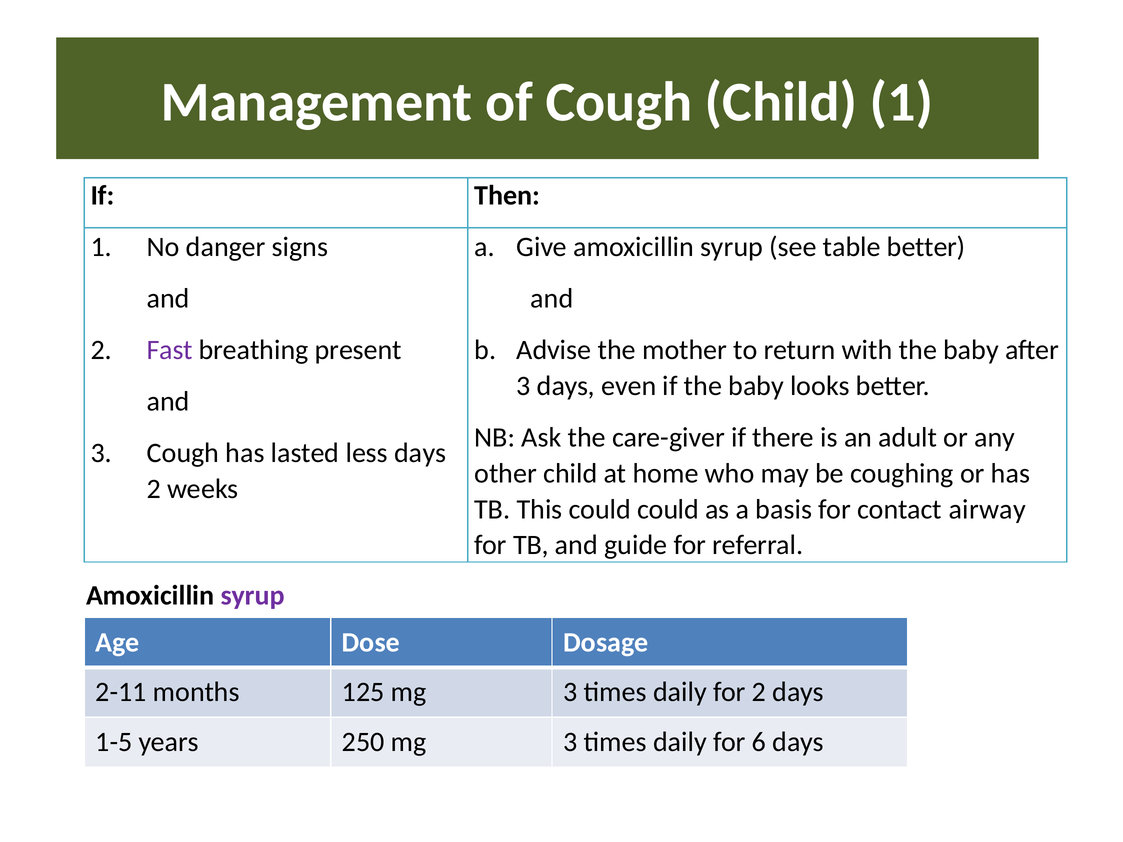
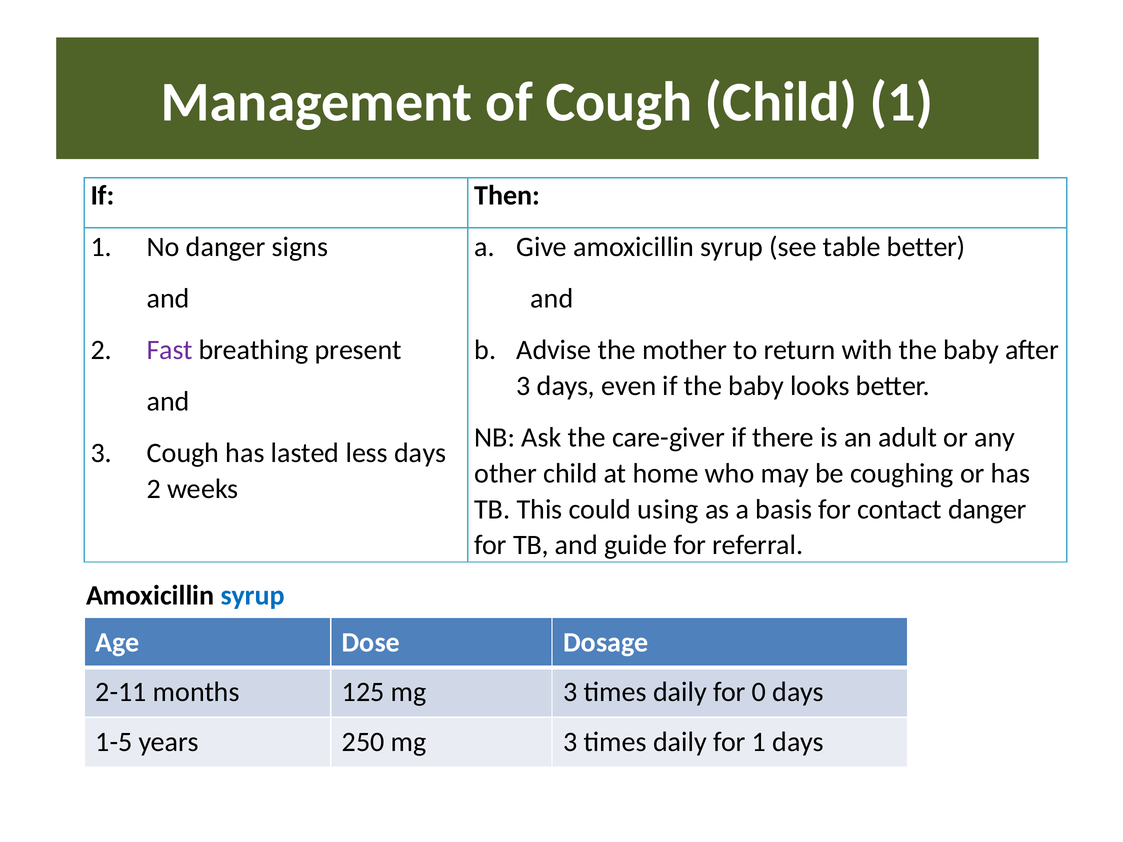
could could: could -> using
contact airway: airway -> danger
syrup at (253, 595) colour: purple -> blue
for 2: 2 -> 0
for 6: 6 -> 1
